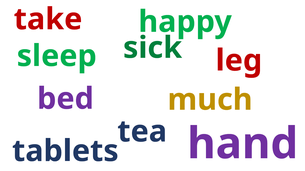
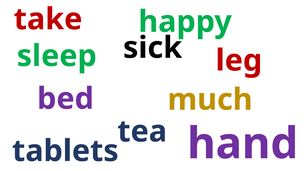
sick colour: green -> black
